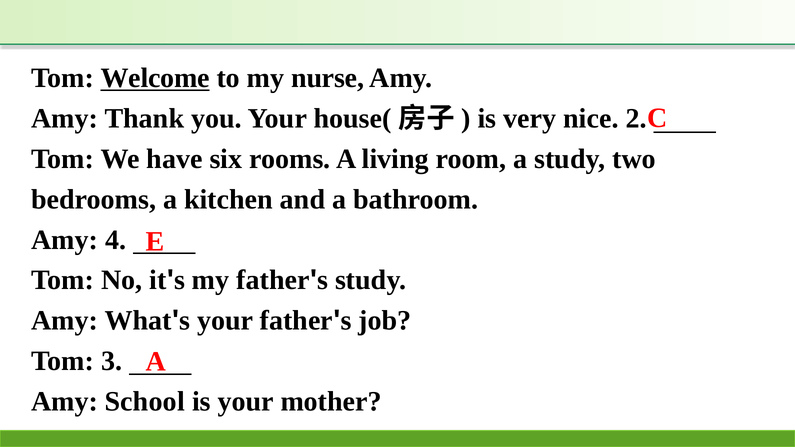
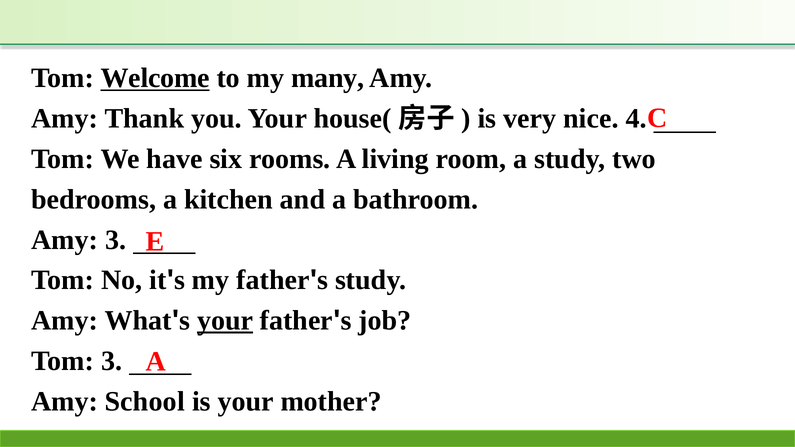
nurse: nurse -> many
2: 2 -> 4
Amy 4: 4 -> 3
your at (225, 321) underline: none -> present
